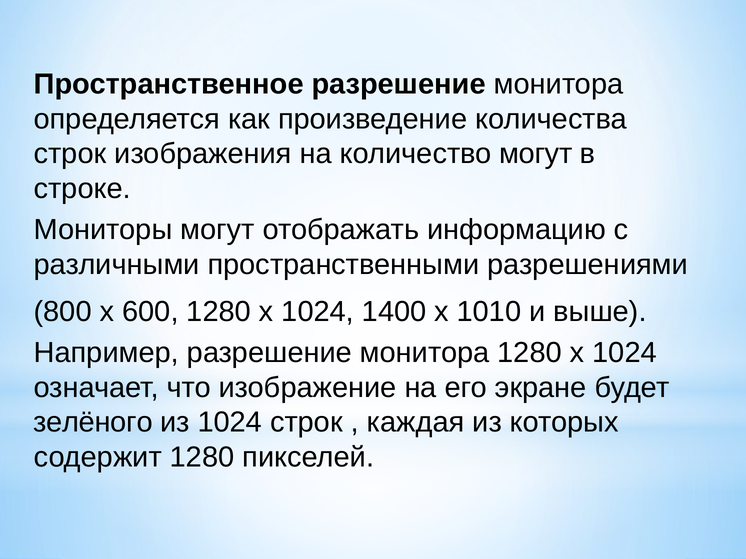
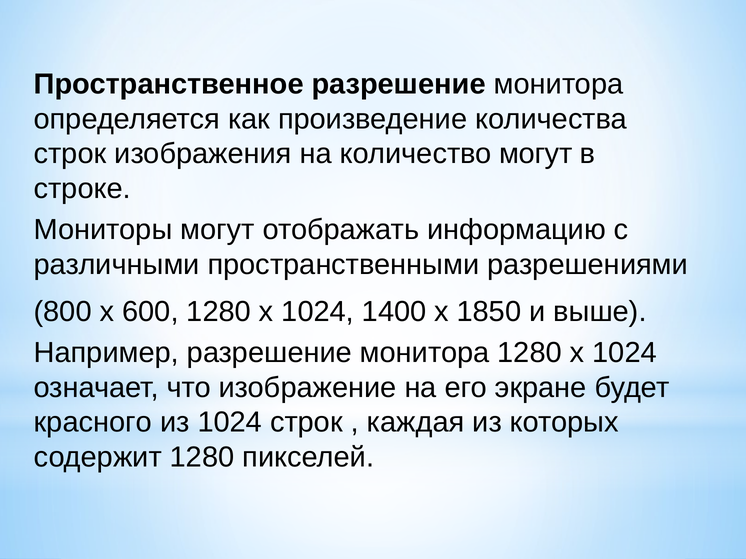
1010: 1010 -> 1850
зелёного: зелёного -> красного
